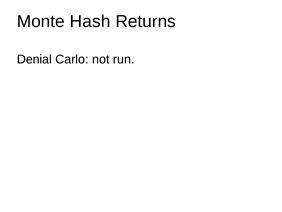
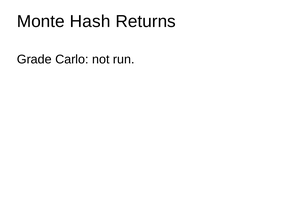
Denial: Denial -> Grade
